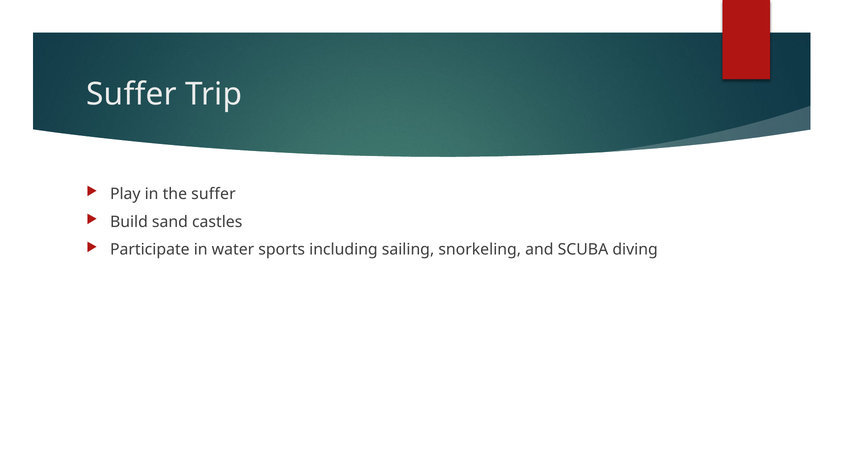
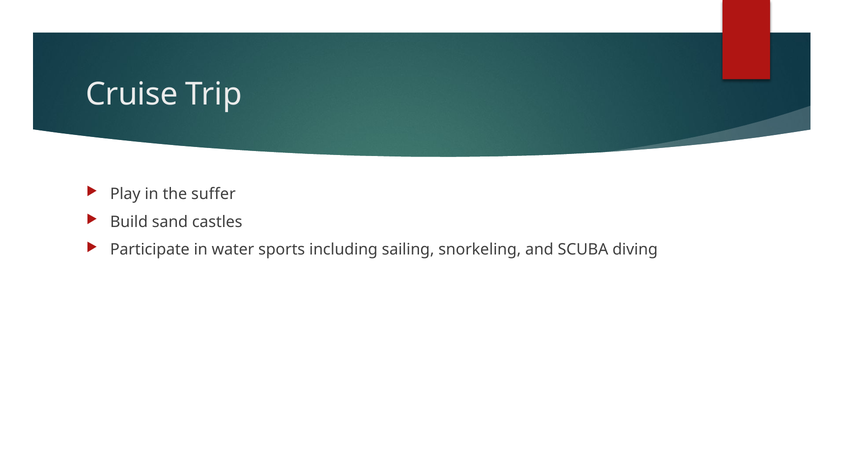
Suffer at (132, 94): Suffer -> Cruise
